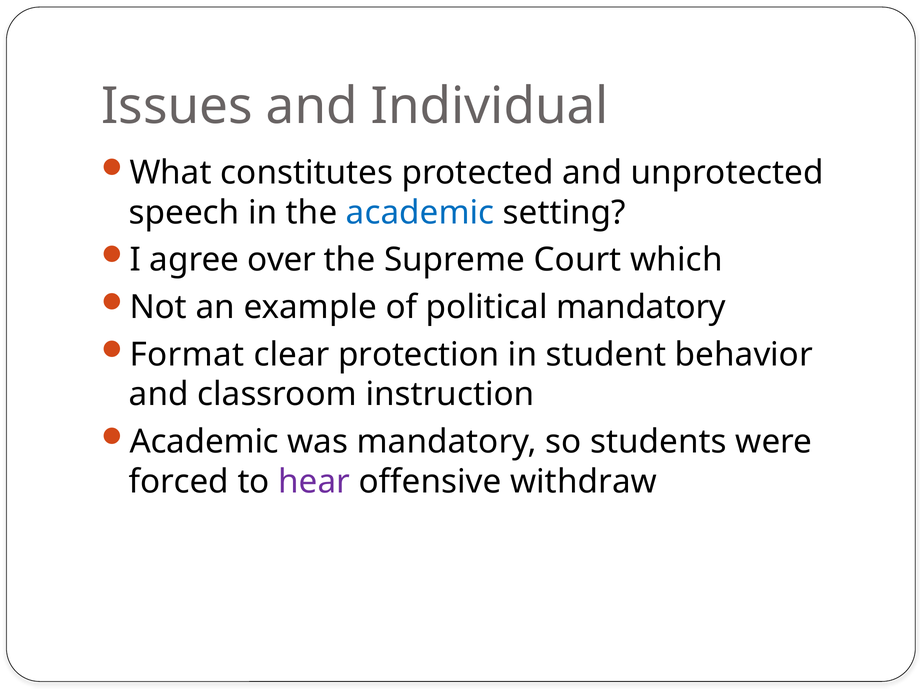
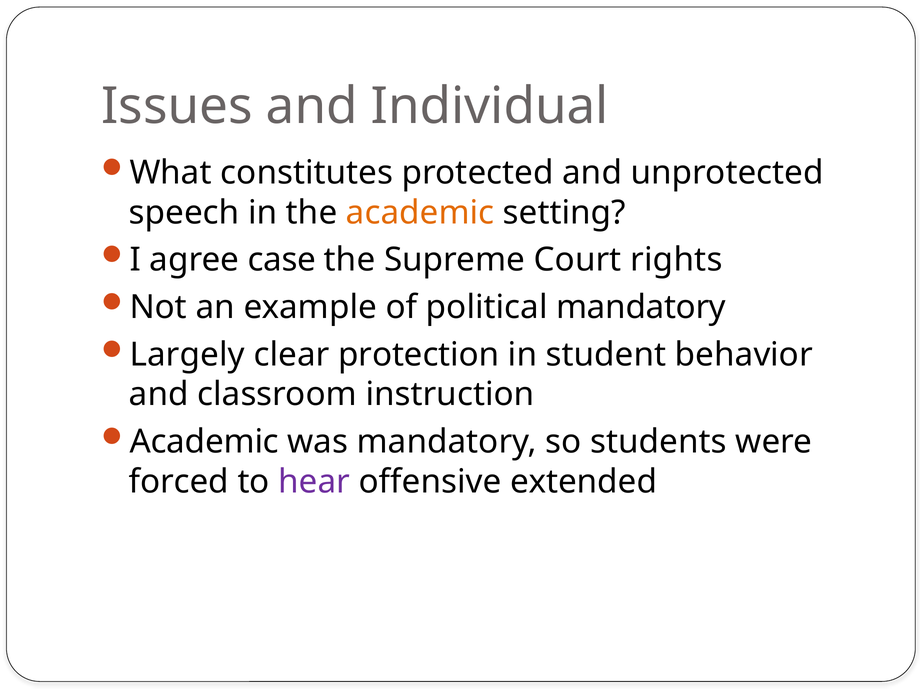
academic at (420, 213) colour: blue -> orange
over: over -> case
which: which -> rights
Format: Format -> Largely
withdraw: withdraw -> extended
